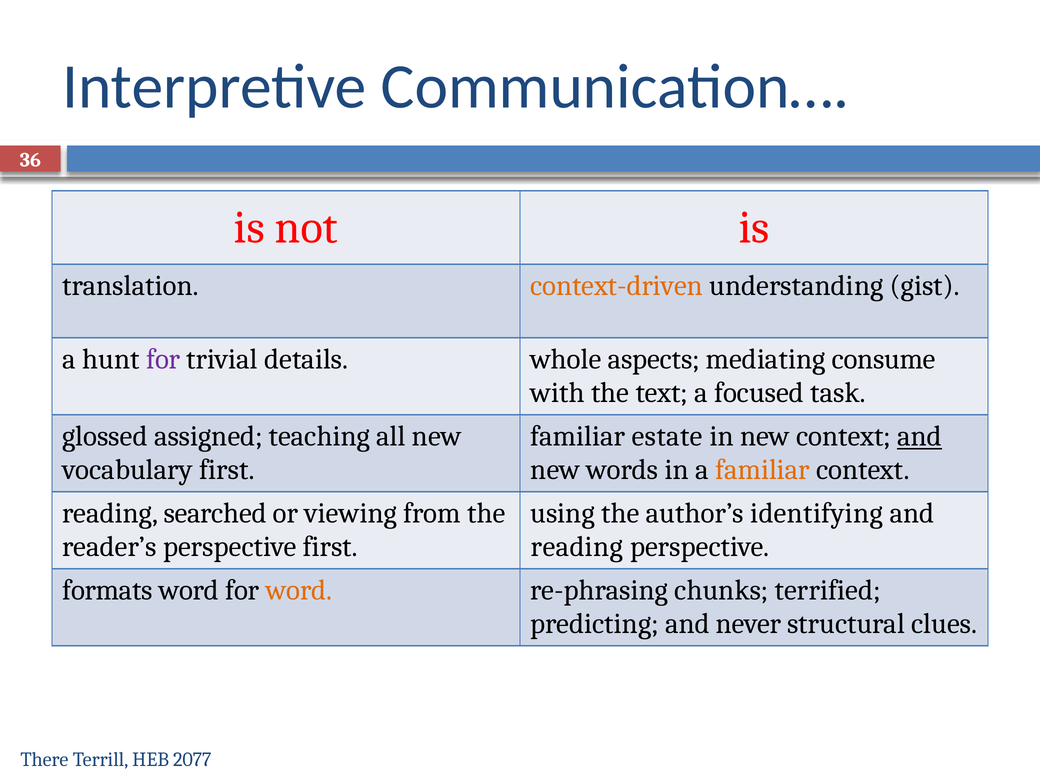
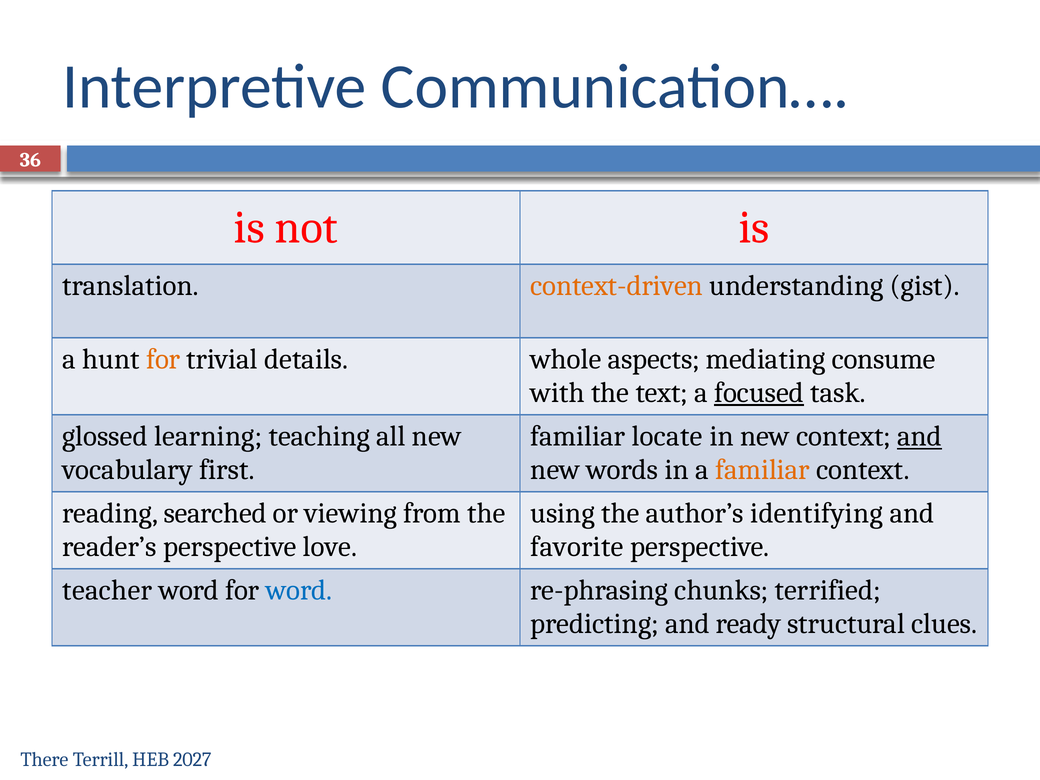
for at (163, 359) colour: purple -> orange
focused underline: none -> present
assigned: assigned -> learning
estate: estate -> locate
perspective first: first -> love
reading at (577, 547): reading -> favorite
formats: formats -> teacher
word at (299, 590) colour: orange -> blue
never: never -> ready
2077: 2077 -> 2027
